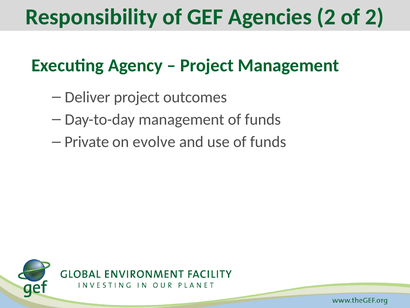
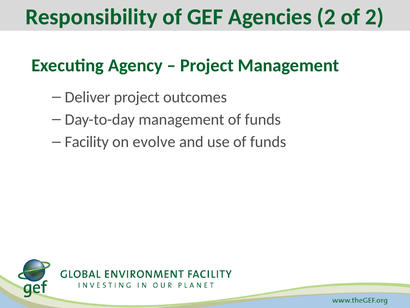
Private: Private -> Facility
